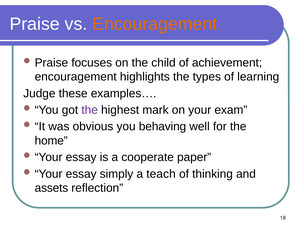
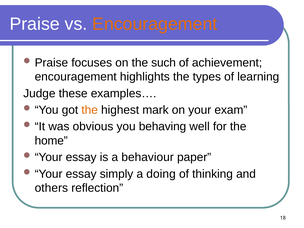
child: child -> such
the at (90, 110) colour: purple -> orange
cooperate: cooperate -> behaviour
teach: teach -> doing
assets: assets -> others
